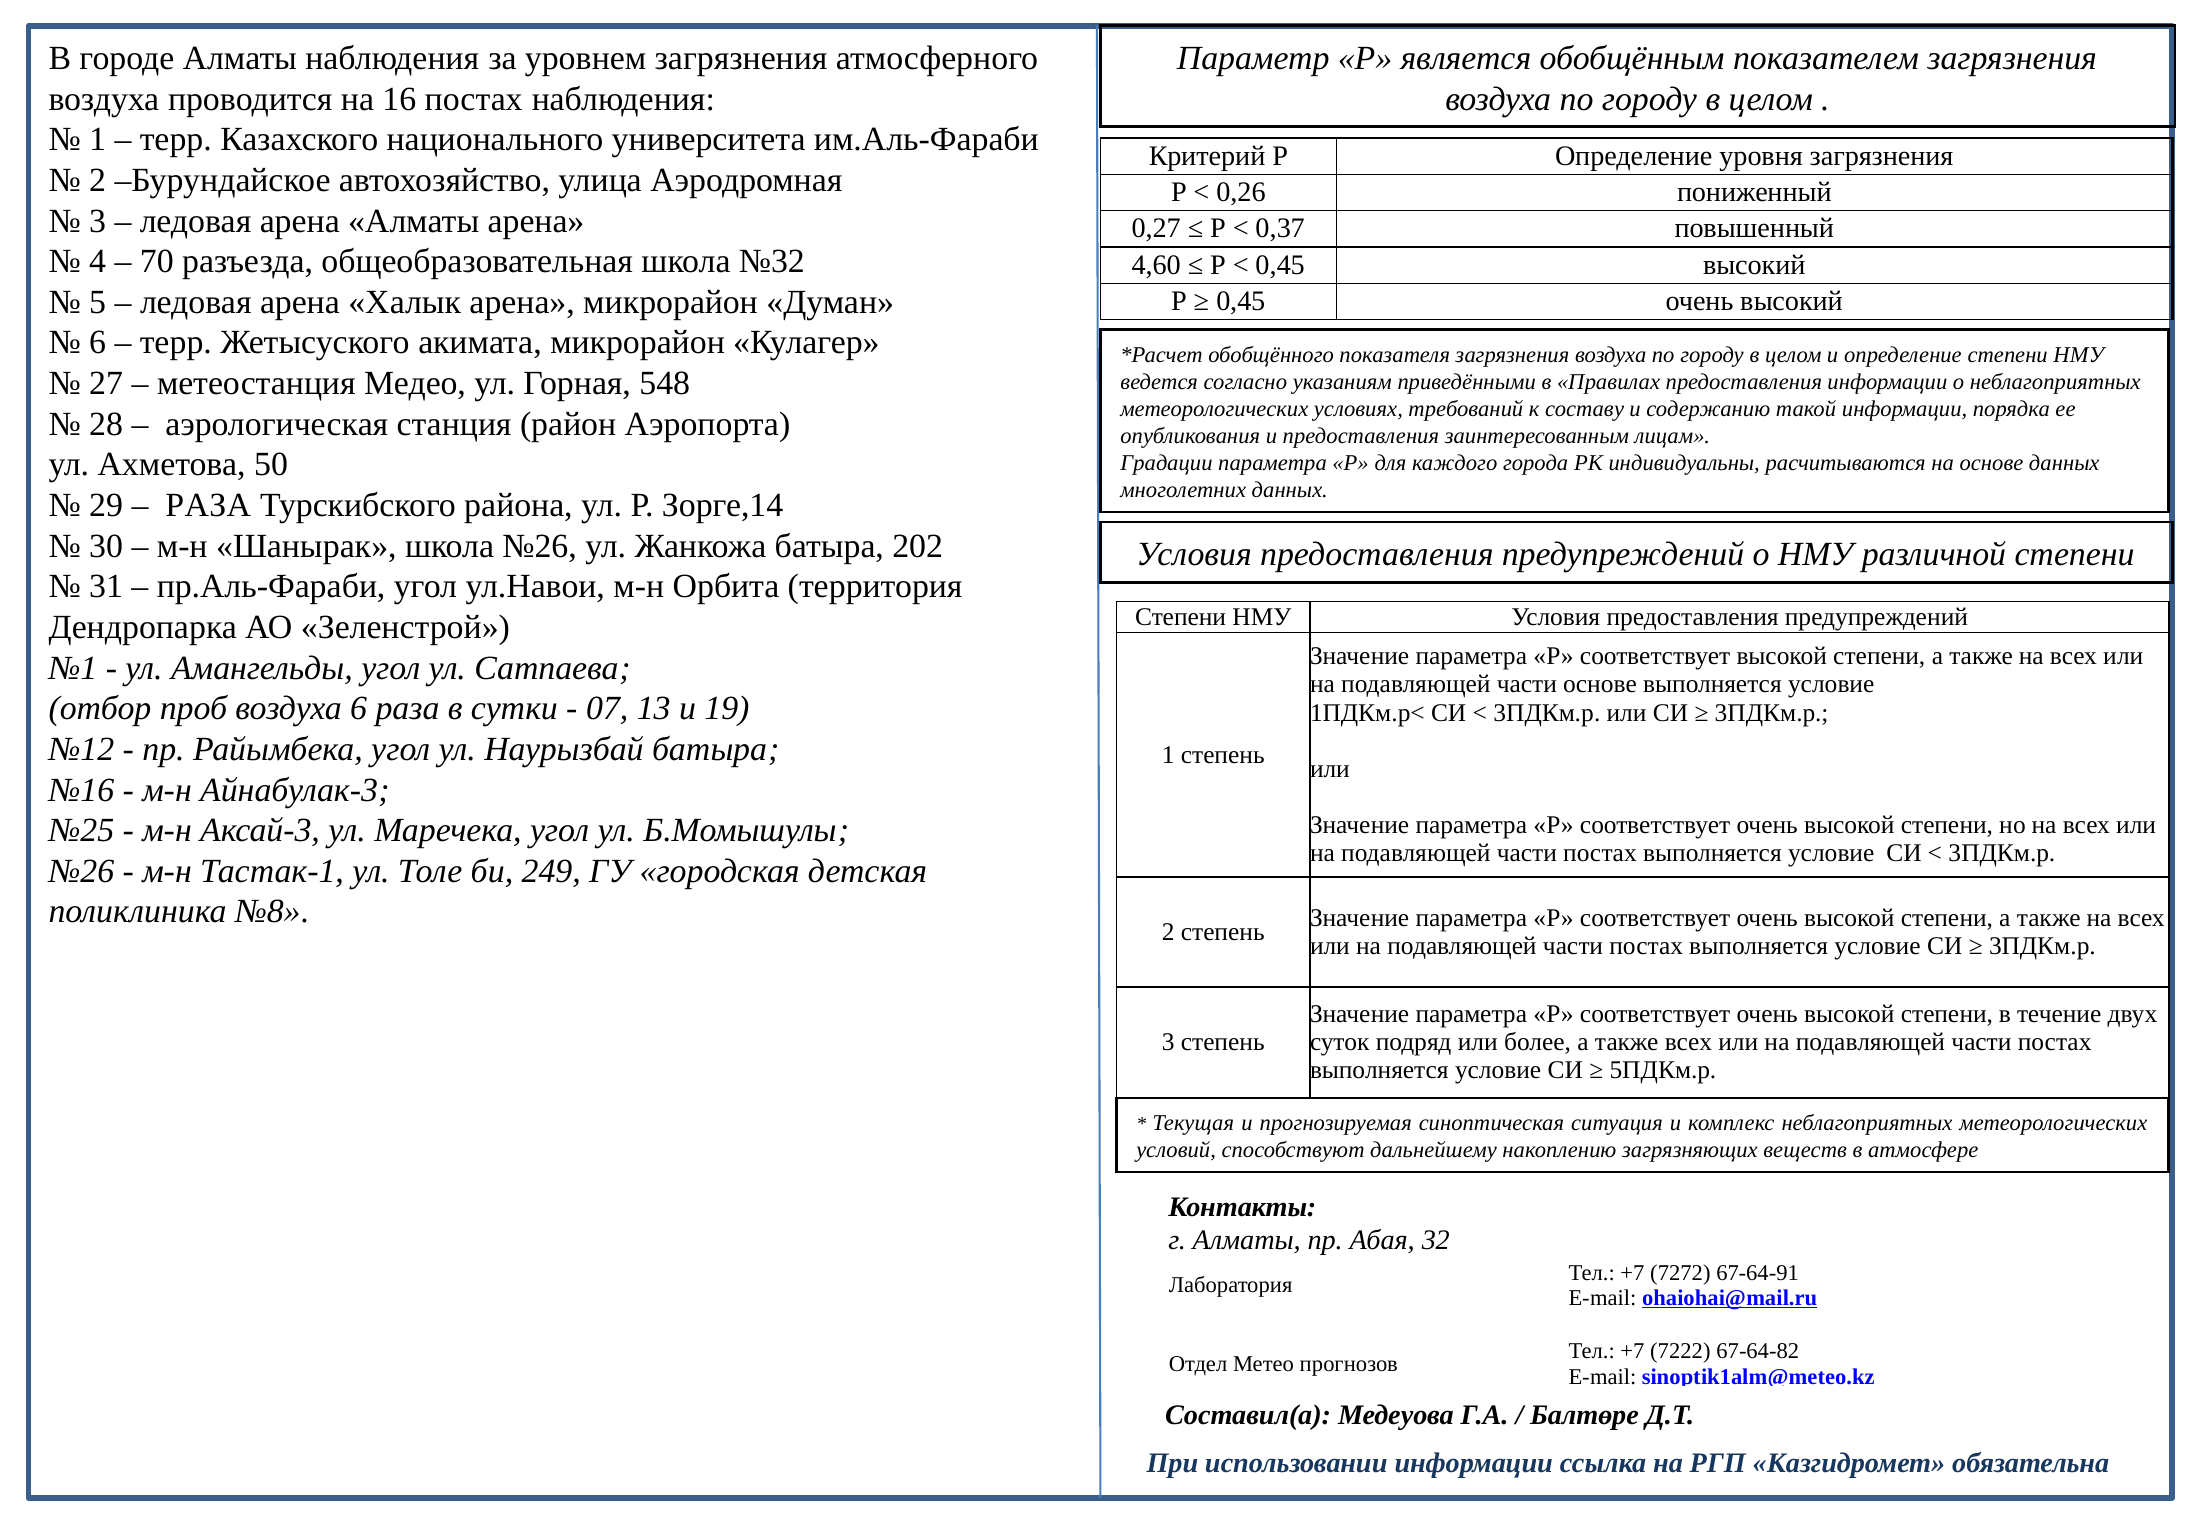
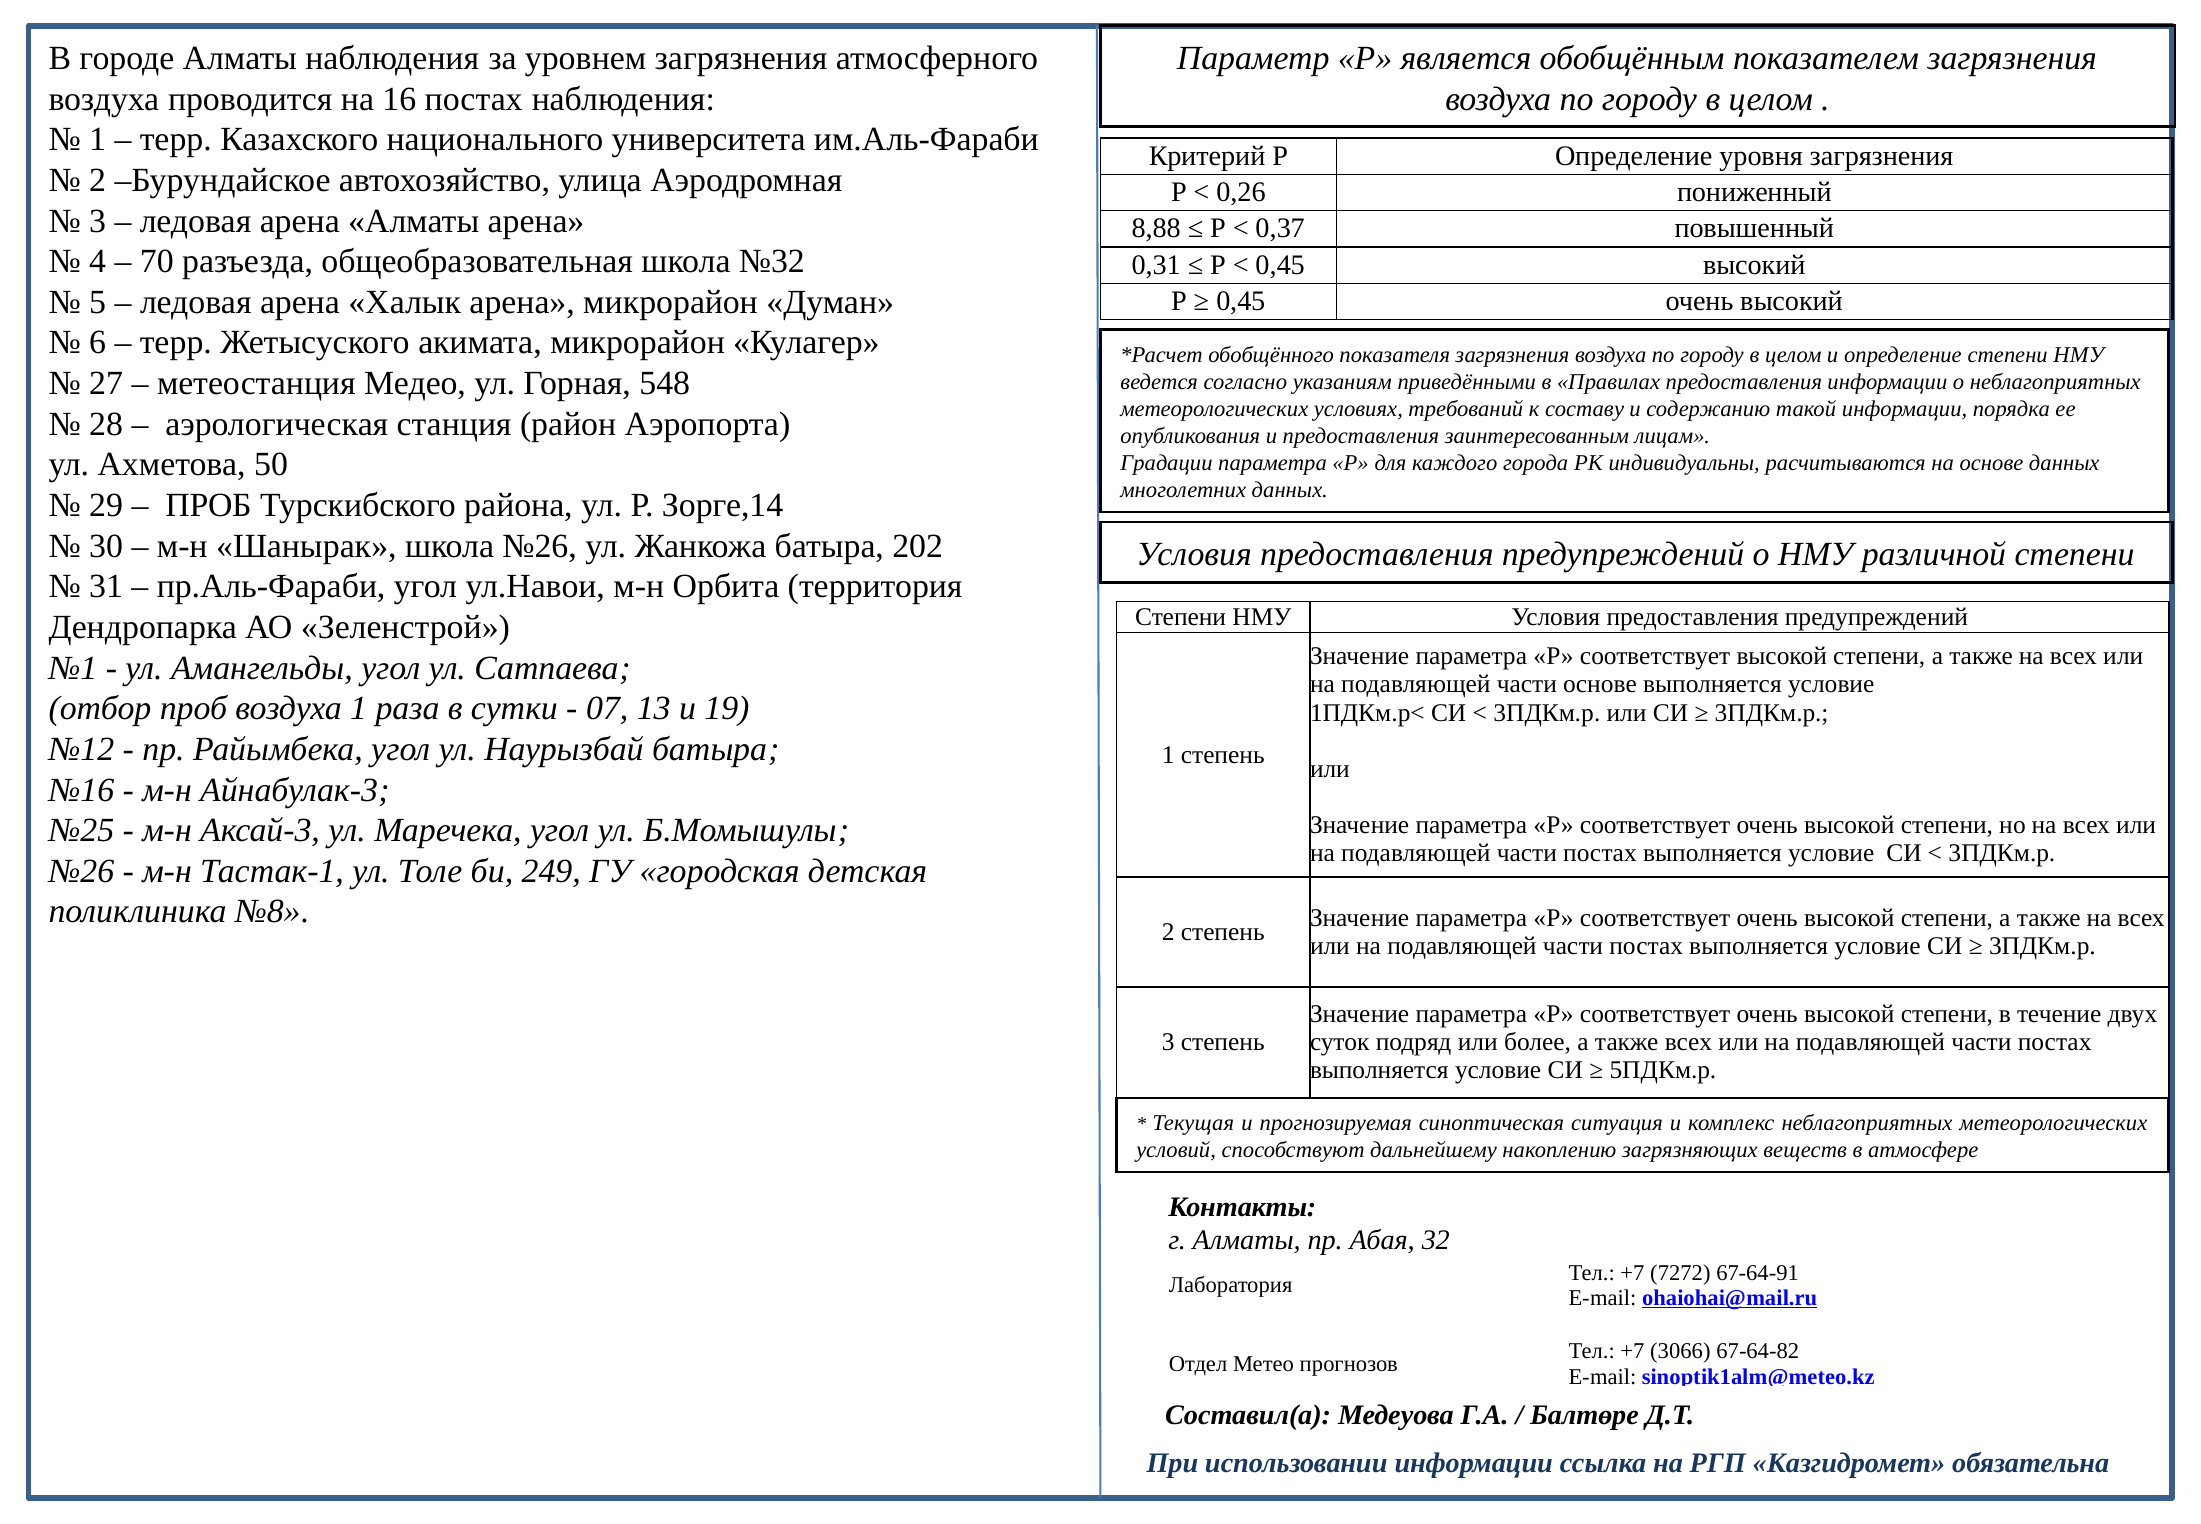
0,27: 0,27 -> 8,88
4,60: 4,60 -> 0,31
РАЗА at (208, 505): РАЗА -> ПРОБ
воздуха 6: 6 -> 1
7222: 7222 -> 3066
